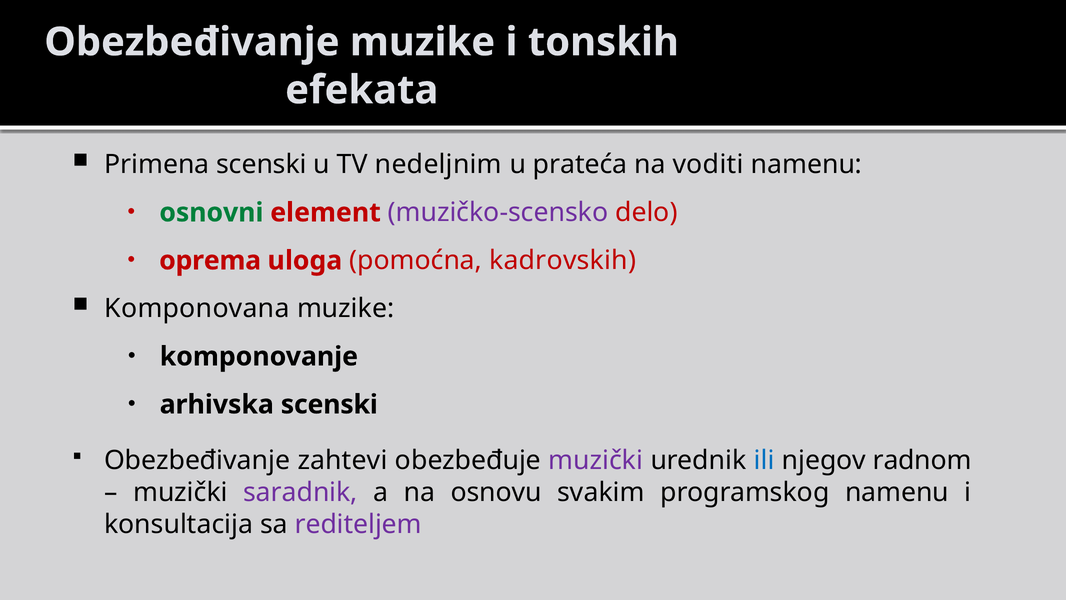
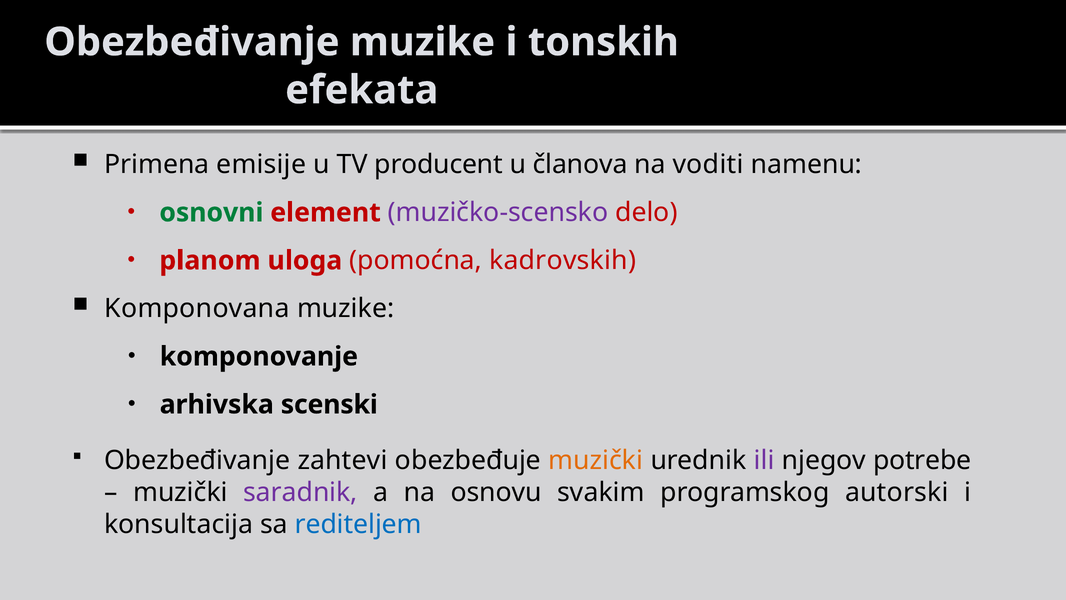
Primena scenski: scenski -> emisije
nedeljnim: nedeljnim -> producent
prateća: prateća -> članova
oprema: oprema -> planom
muzički at (596, 460) colour: purple -> orange
ili colour: blue -> purple
radnom: radnom -> potrebe
programskog namenu: namenu -> autorski
rediteljem colour: purple -> blue
